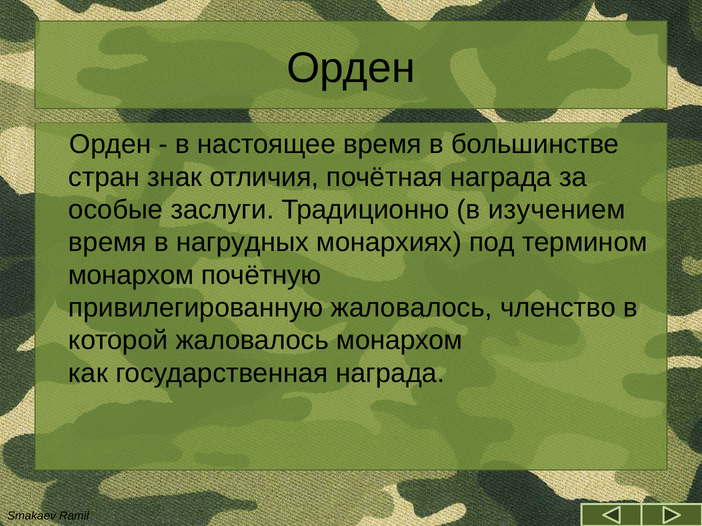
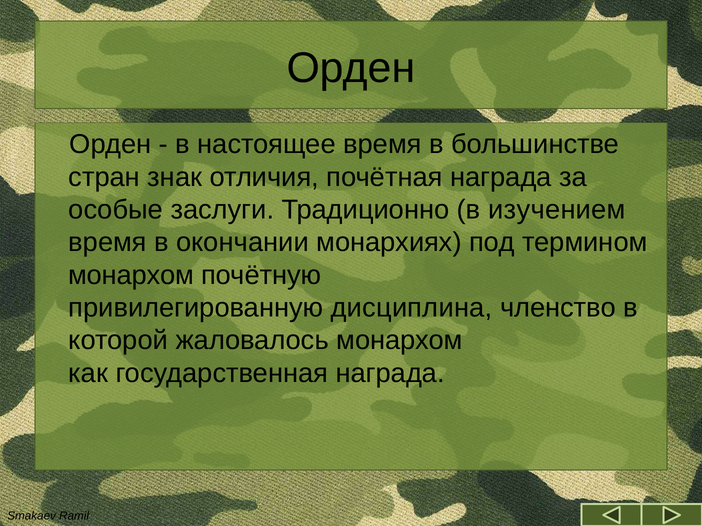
нагрудных: нагрудных -> окончании
привилегированную жаловалось: жаловалось -> дисциплина
